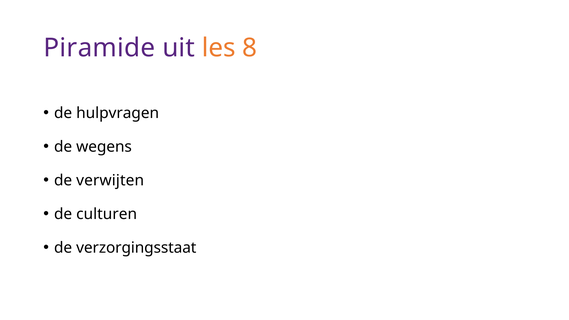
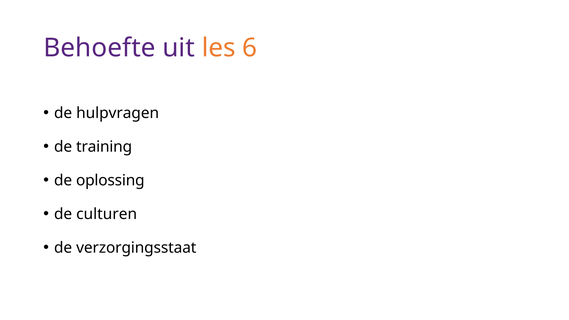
Piramide: Piramide -> Behoefte
8: 8 -> 6
wegens: wegens -> training
verwijten: verwijten -> oplossing
